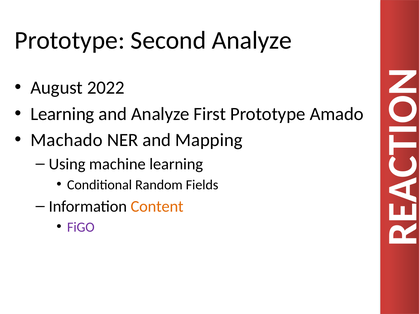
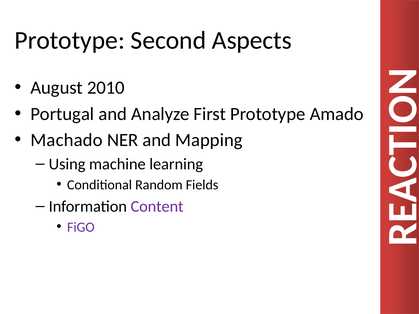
Second Analyze: Analyze -> Aspects
2022: 2022 -> 2010
Learning at (62, 114): Learning -> Portugal
Content colour: orange -> purple
